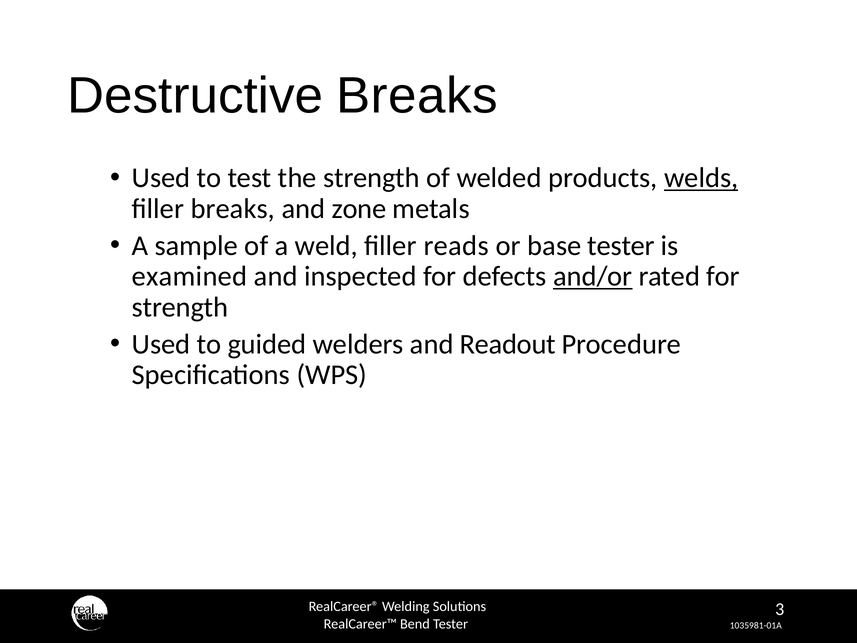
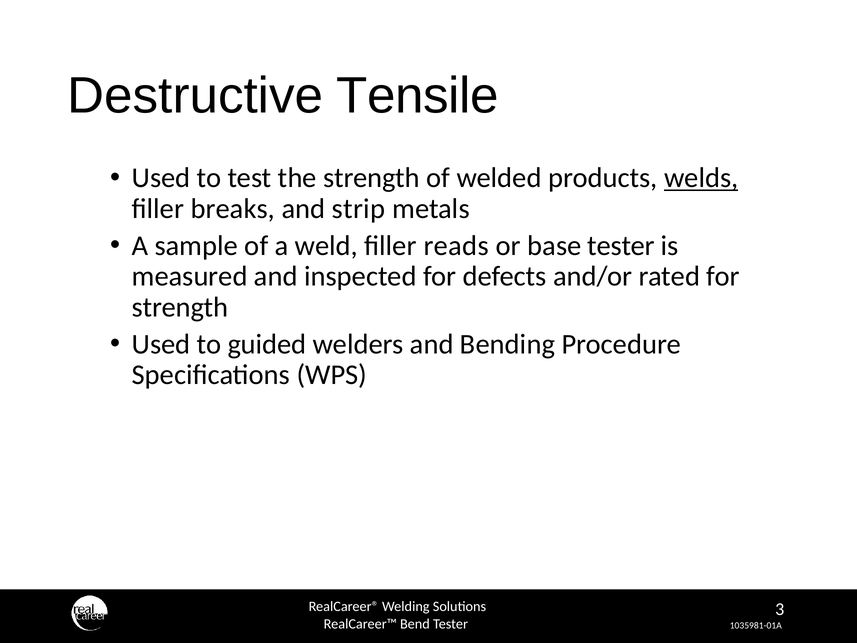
Destructive Breaks: Breaks -> Tensile
zone: zone -> strip
examined: examined -> measured
and/or underline: present -> none
Readout: Readout -> Bending
